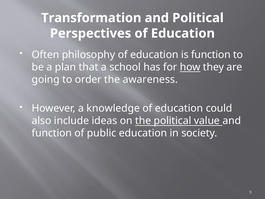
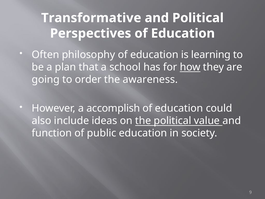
Transformation: Transformation -> Transformative
is function: function -> learning
knowledge: knowledge -> accomplish
